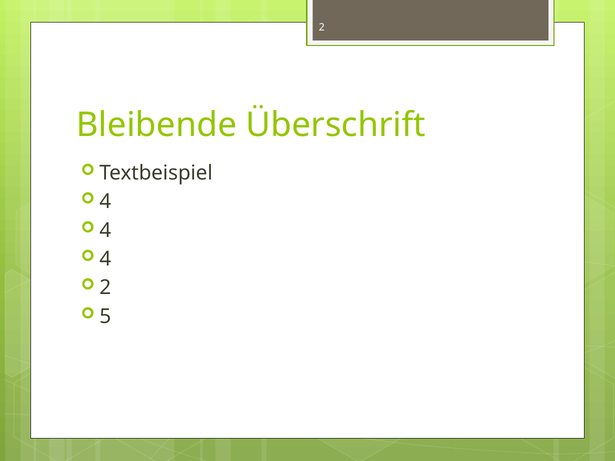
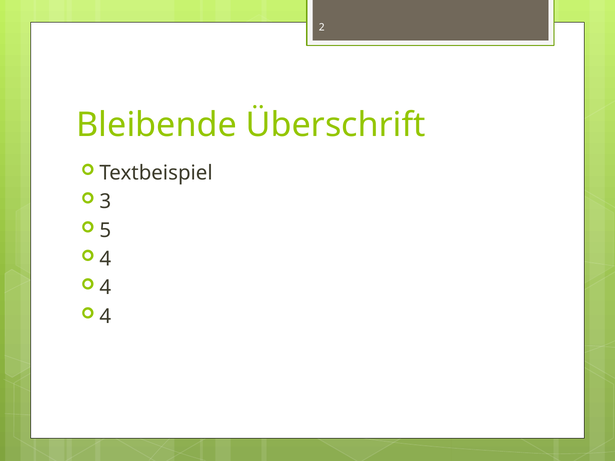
4 at (105, 202): 4 -> 3
4 at (105, 230): 4 -> 5
2 at (105, 288): 2 -> 4
5 at (105, 317): 5 -> 4
